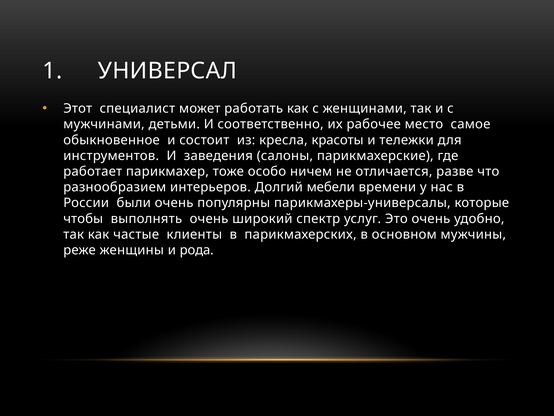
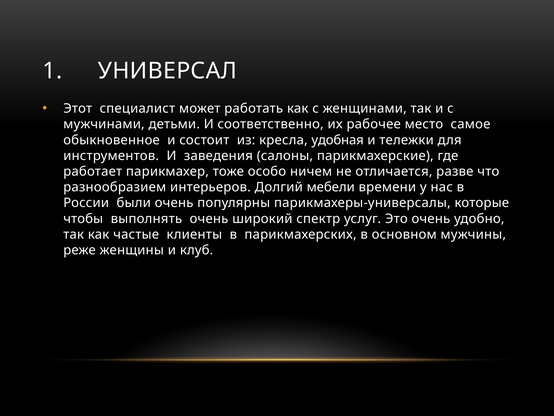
красоты: красоты -> удобная
рода: рода -> клуб
